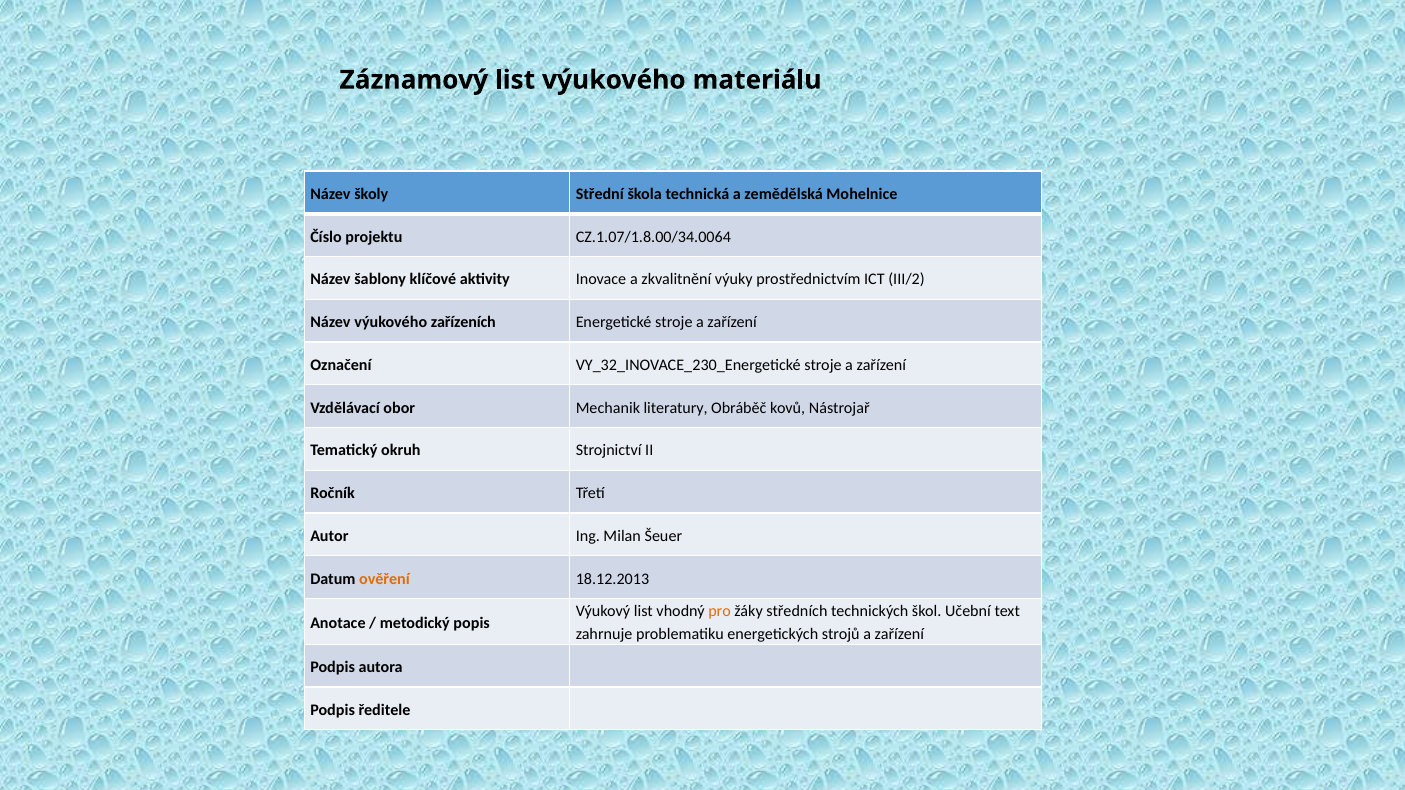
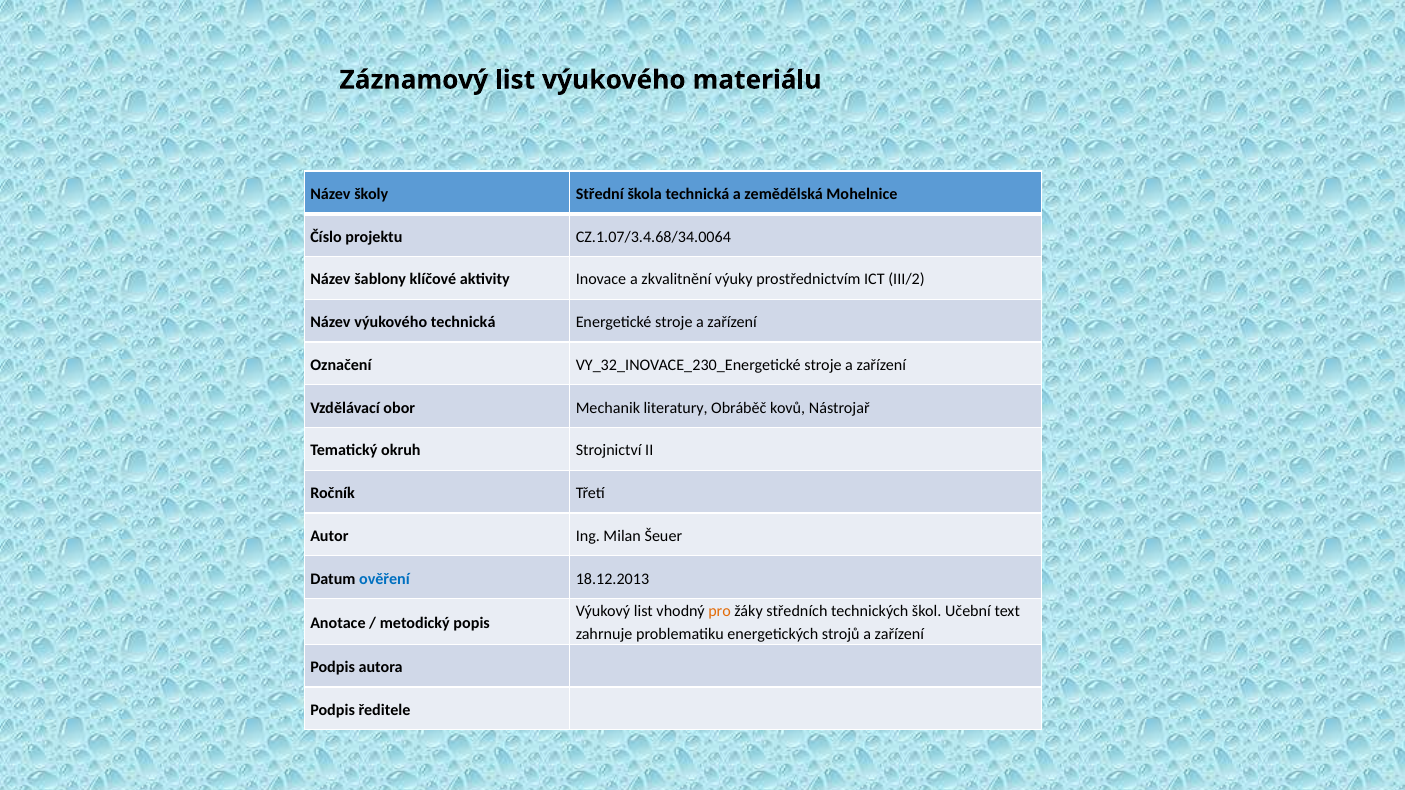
CZ.1.07/1.8.00/34.0064: CZ.1.07/1.8.00/34.0064 -> CZ.1.07/3.4.68/34.0064
výukového zařízeních: zařízeních -> technická
ověření colour: orange -> blue
